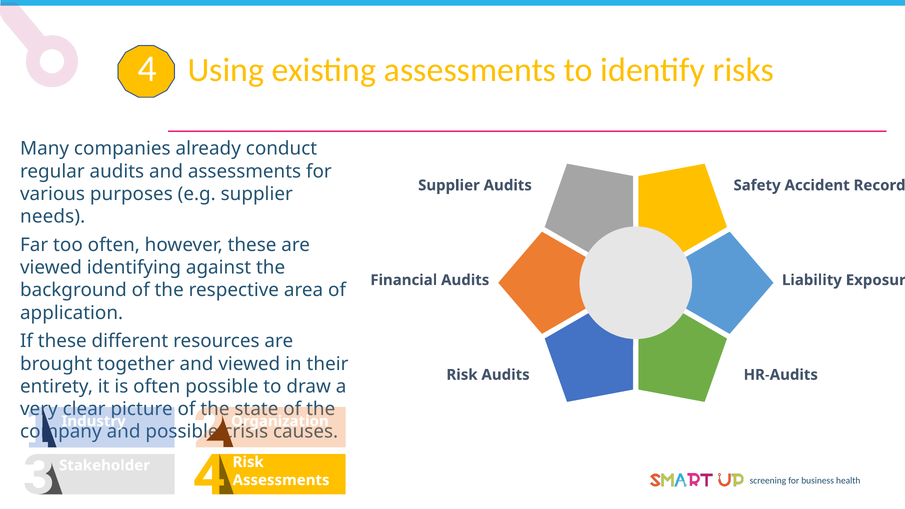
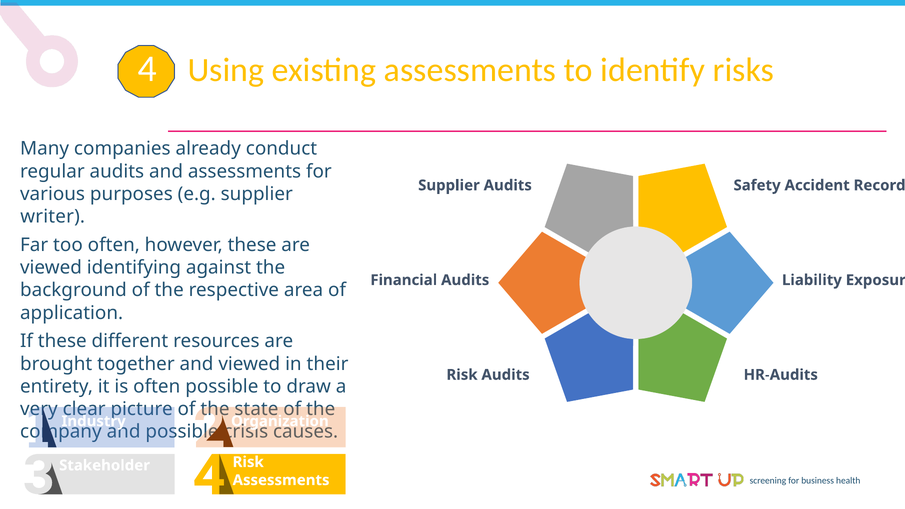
needs: needs -> writer
